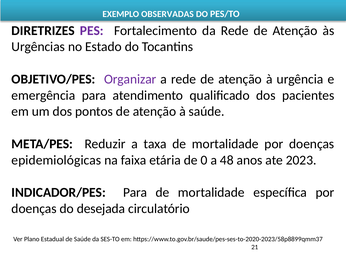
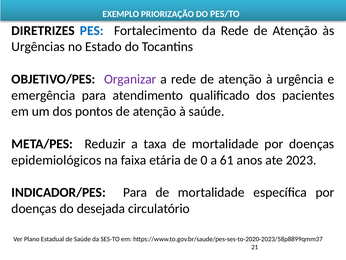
OBSERVADAS: OBSERVADAS -> PRIORIZAÇÃO
PES colour: purple -> blue
epidemiológicas: epidemiológicas -> epidemiológicos
48: 48 -> 61
